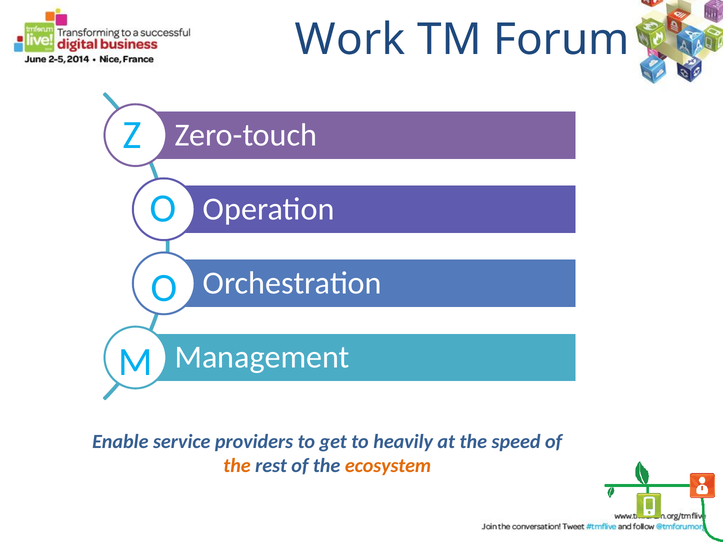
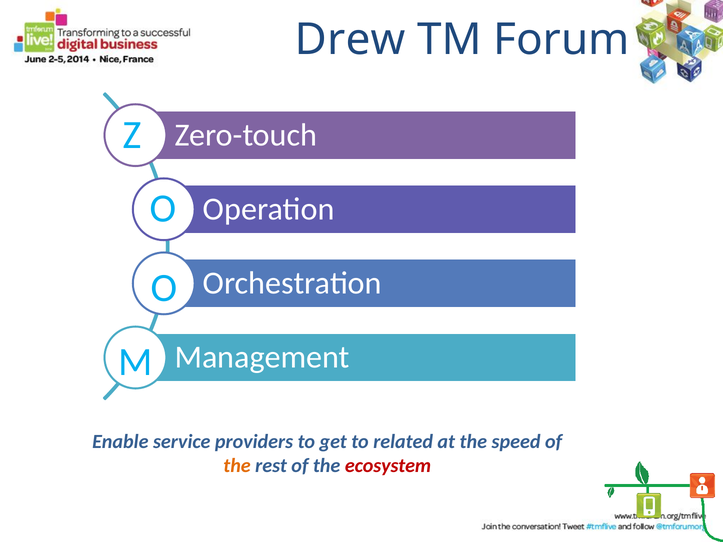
Work: Work -> Drew
heavily: heavily -> related
ecosystem colour: orange -> red
